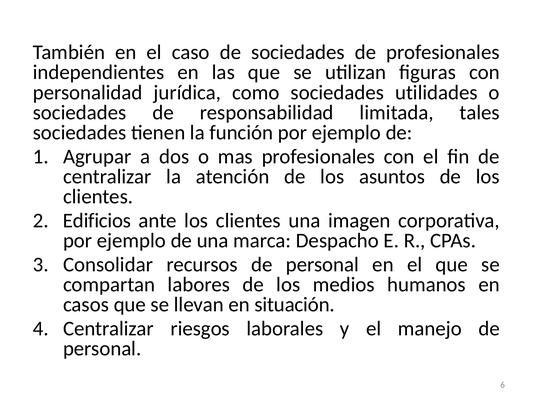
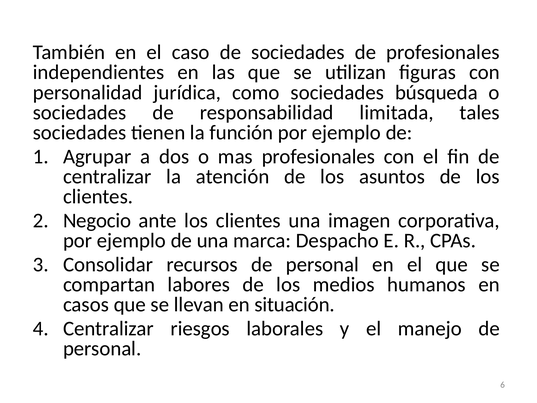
utilidades: utilidades -> búsqueda
Edificios: Edificios -> Negocio
